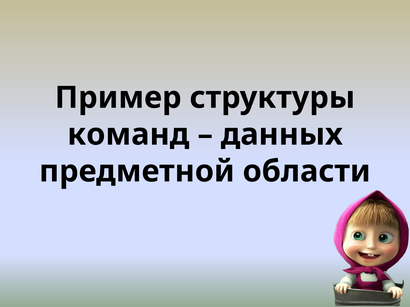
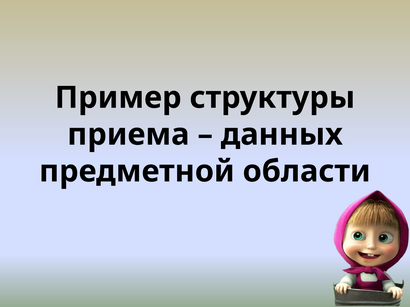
команд: команд -> приема
